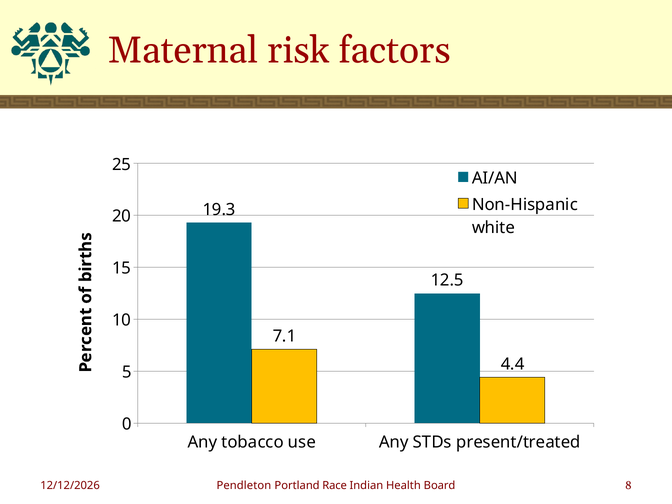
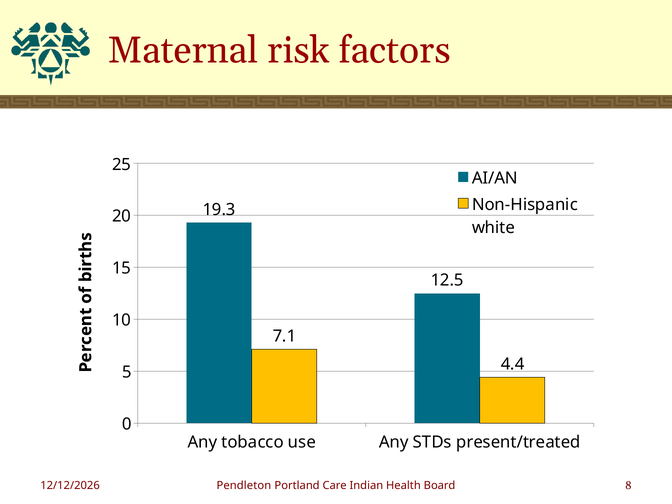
Race: Race -> Care
